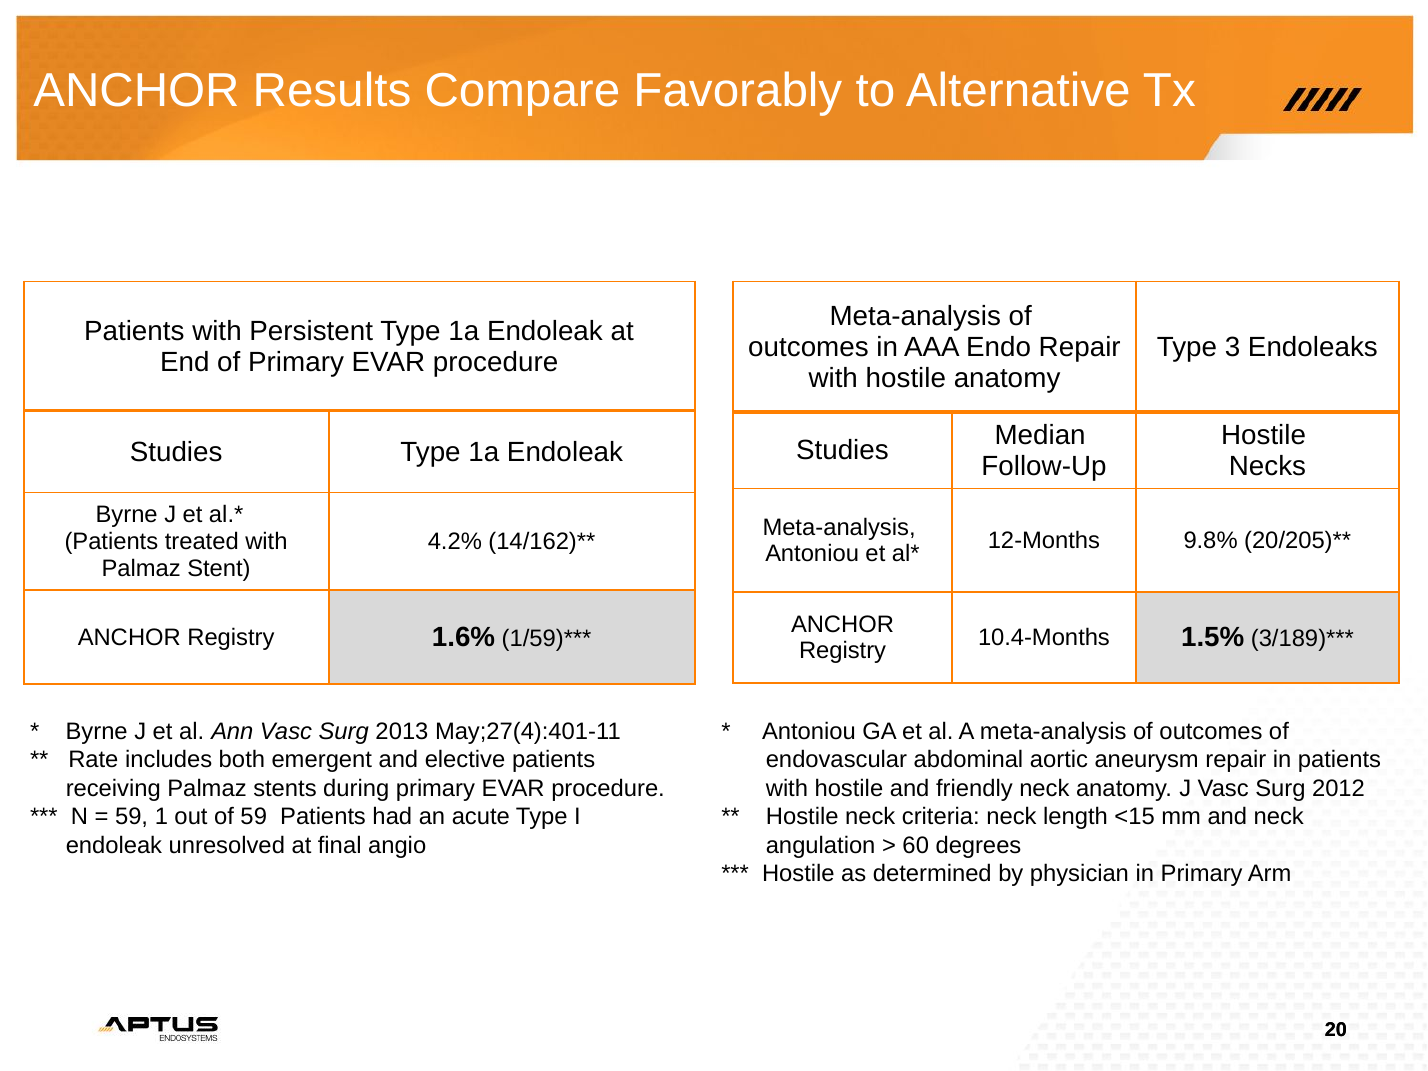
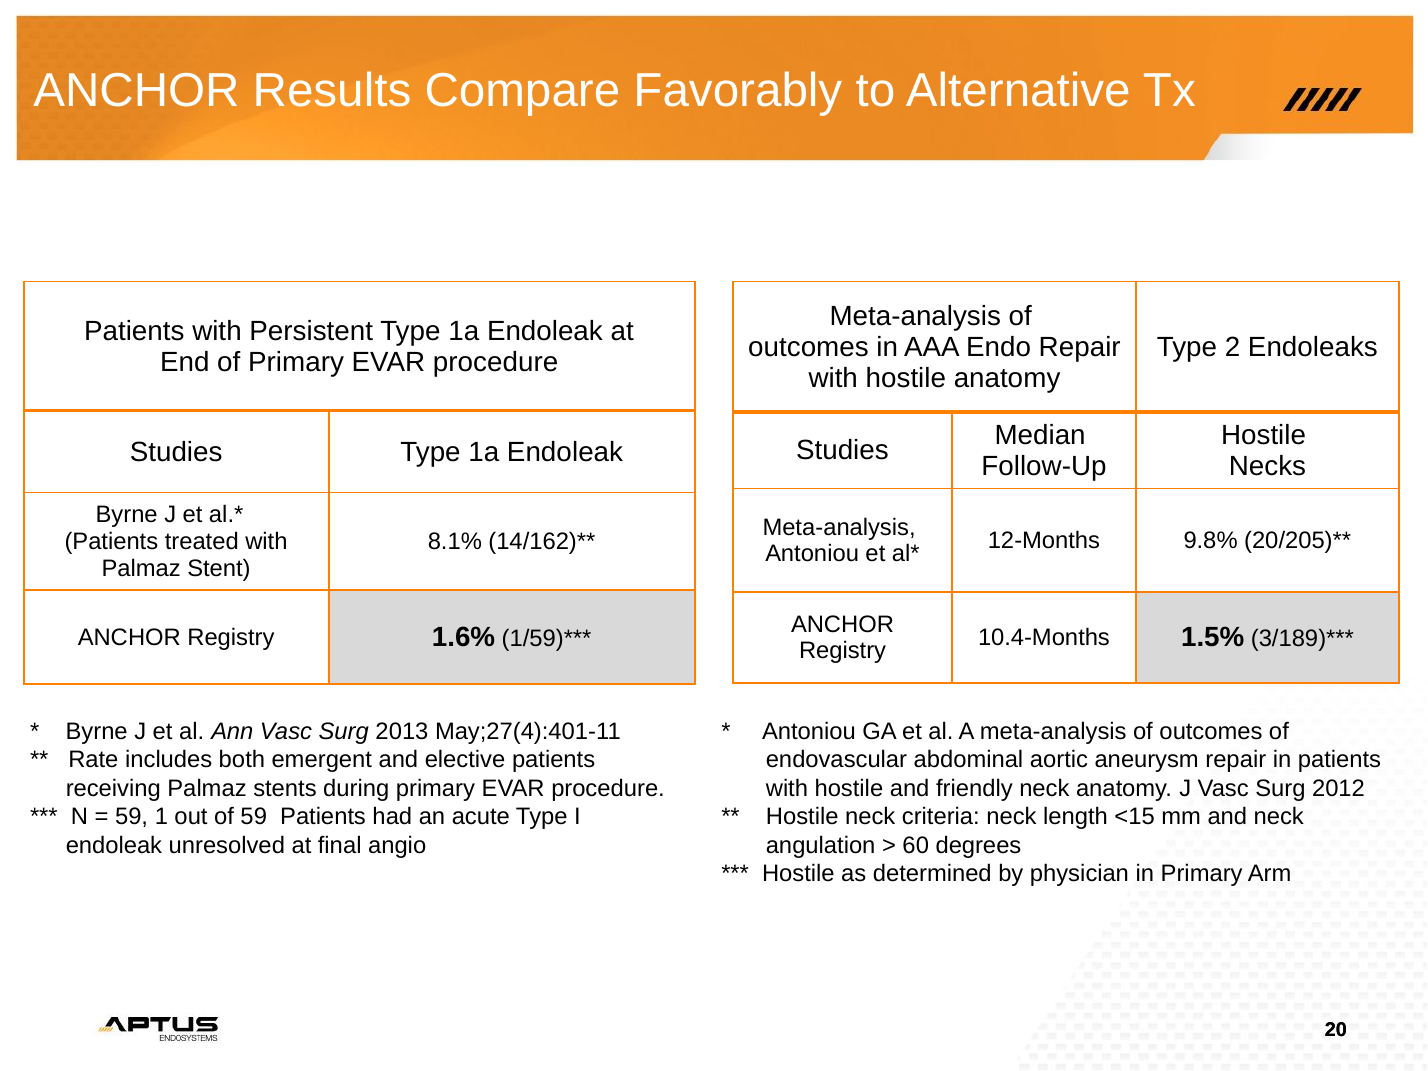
3: 3 -> 2
4.2%: 4.2% -> 8.1%
